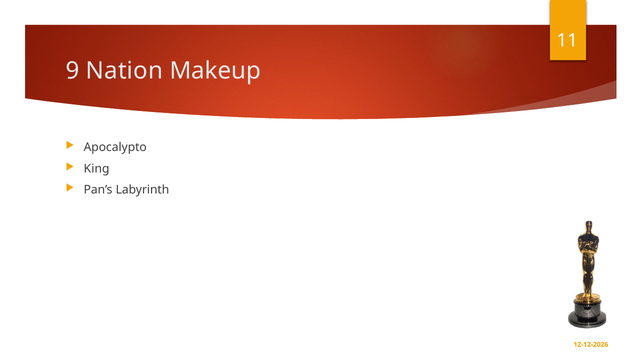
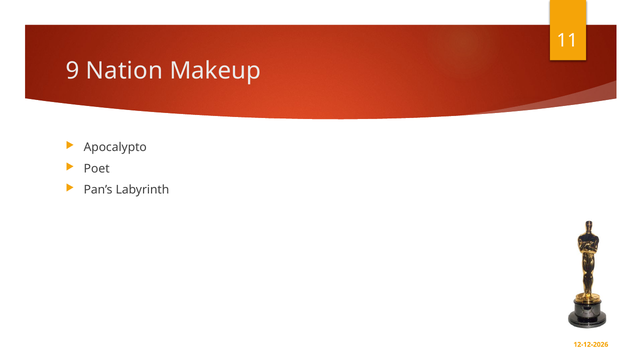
King: King -> Poet
